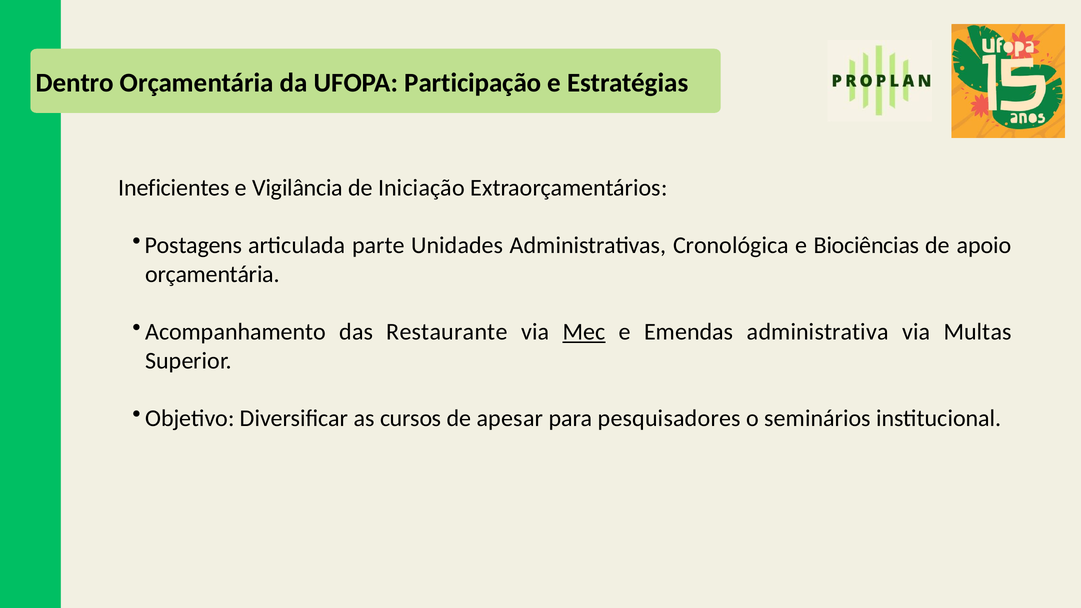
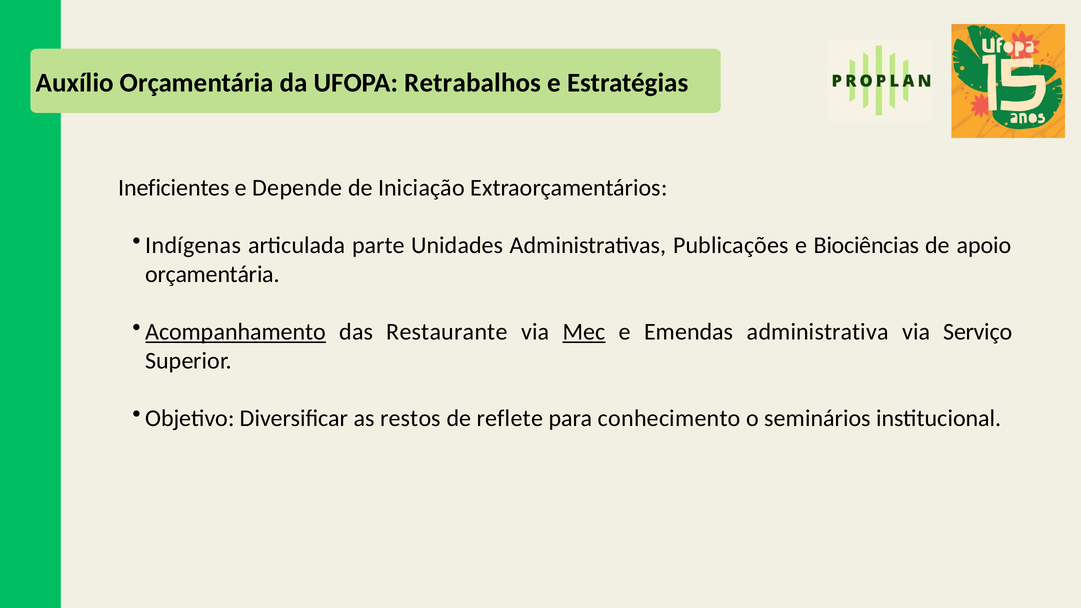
Dentro: Dentro -> Auxílio
Participação: Participação -> Retrabalhos
Vigilância: Vigilância -> Depende
Postagens: Postagens -> Indígenas
Cronológica: Cronológica -> Publicações
Acompanhamento underline: none -> present
Multas: Multas -> Serviço
cursos: cursos -> restos
apesar: apesar -> reflete
pesquisadores: pesquisadores -> conhecimento
